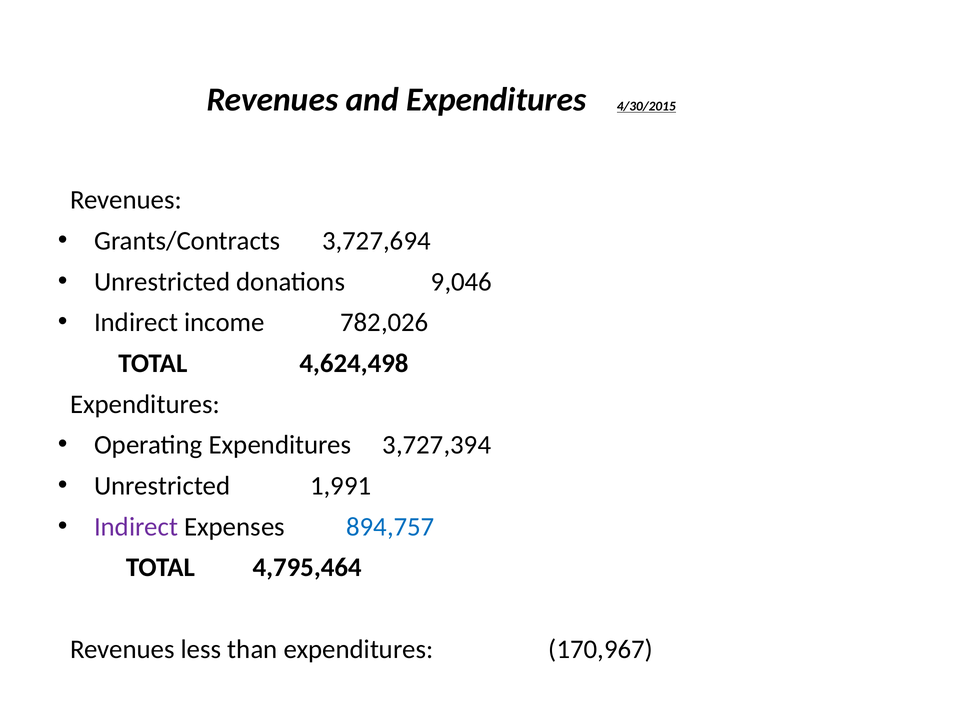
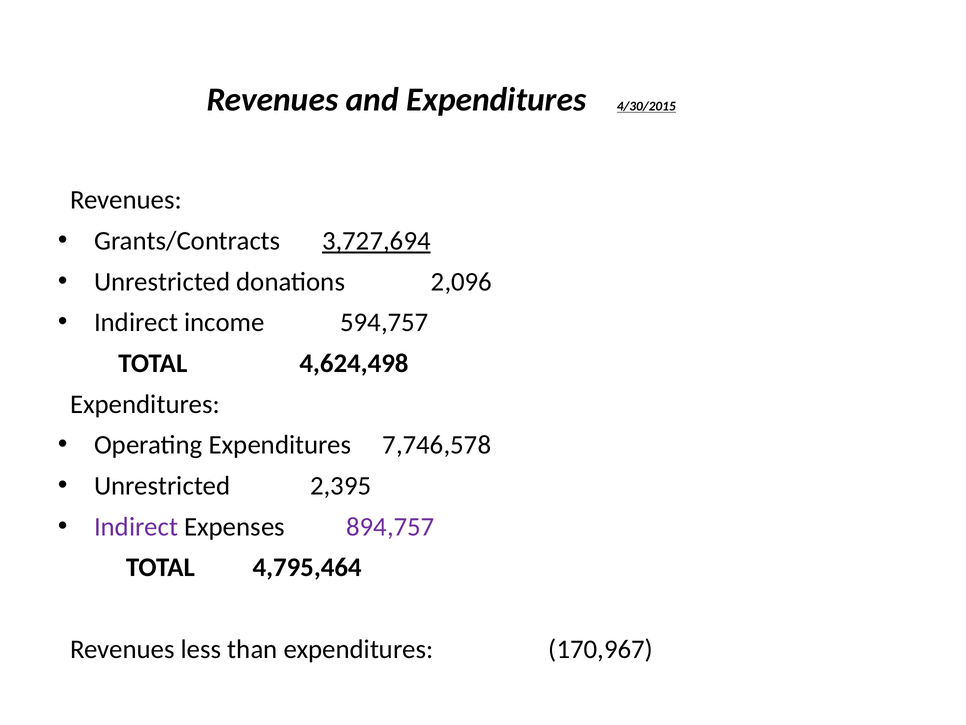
3,727,694 underline: none -> present
9,046: 9,046 -> 2,096
782,026: 782,026 -> 594,757
3,727,394: 3,727,394 -> 7,746,578
1,991: 1,991 -> 2,395
894,757 colour: blue -> purple
